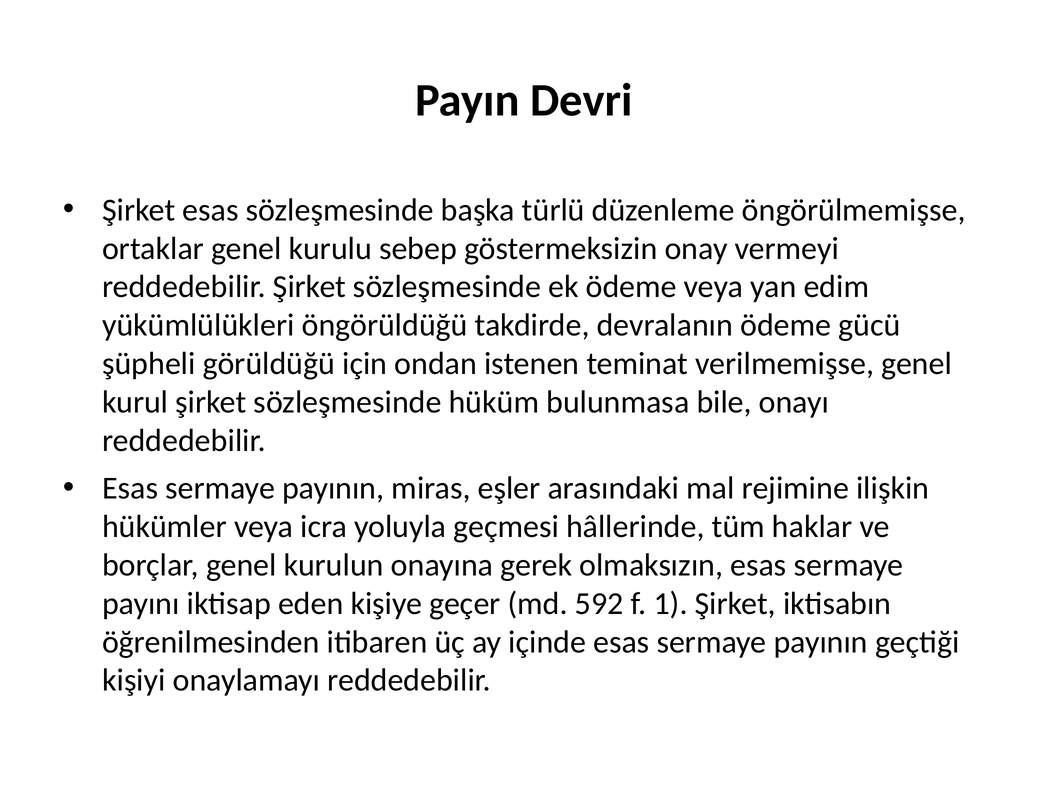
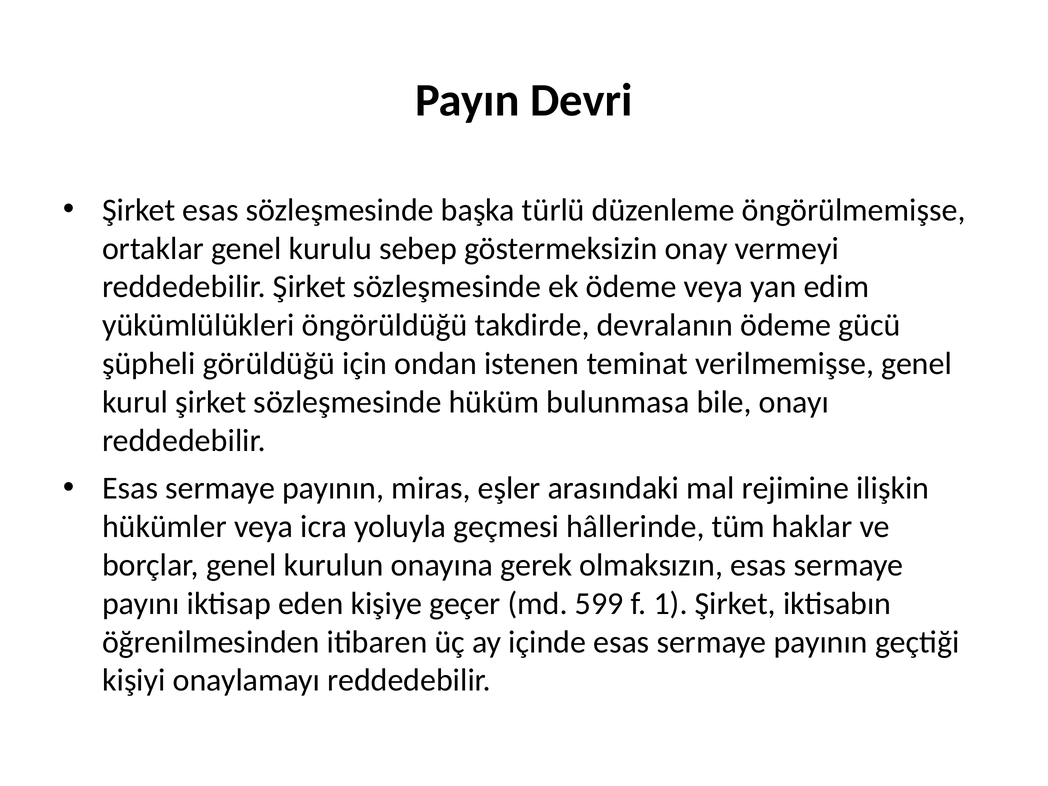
592: 592 -> 599
